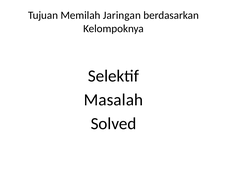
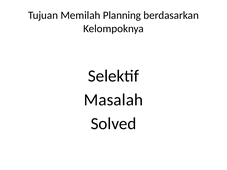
Jaringan: Jaringan -> Planning
